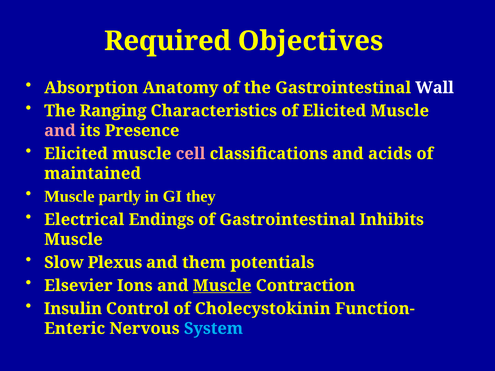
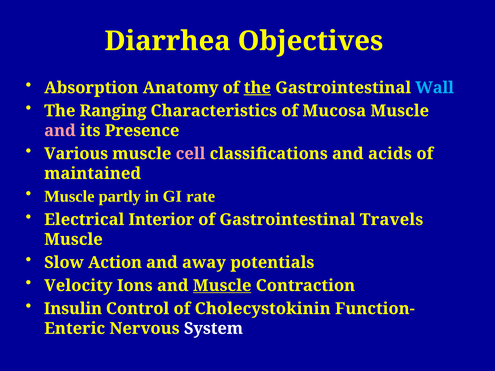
Required: Required -> Diarrhea
the at (257, 88) underline: none -> present
Wall colour: white -> light blue
of Elicited: Elicited -> Mucosa
Elicited at (76, 154): Elicited -> Various
they: they -> rate
Endings: Endings -> Interior
Inhibits: Inhibits -> Travels
Plexus: Plexus -> Action
them: them -> away
Elsevier: Elsevier -> Velocity
System colour: light blue -> white
